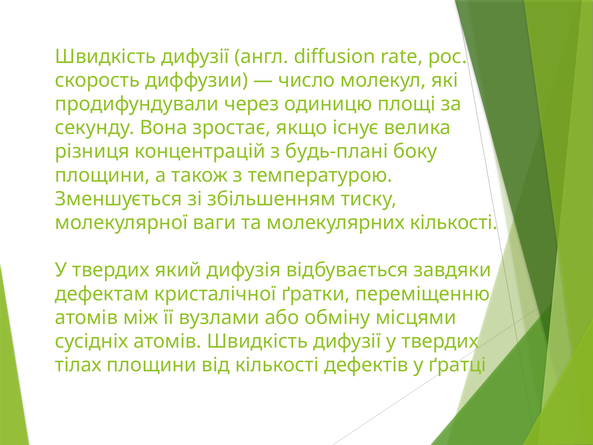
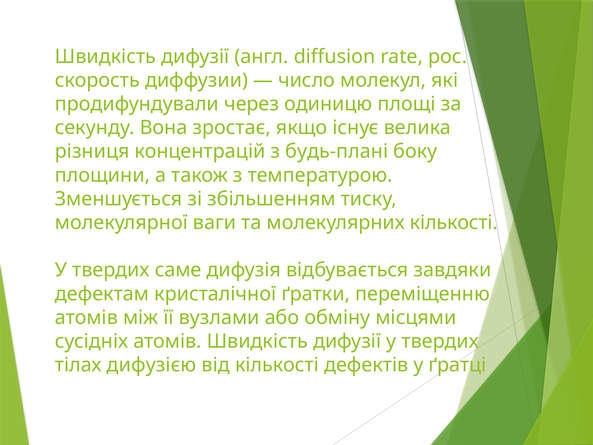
який: який -> саме
тілах площини: площини -> дифузією
